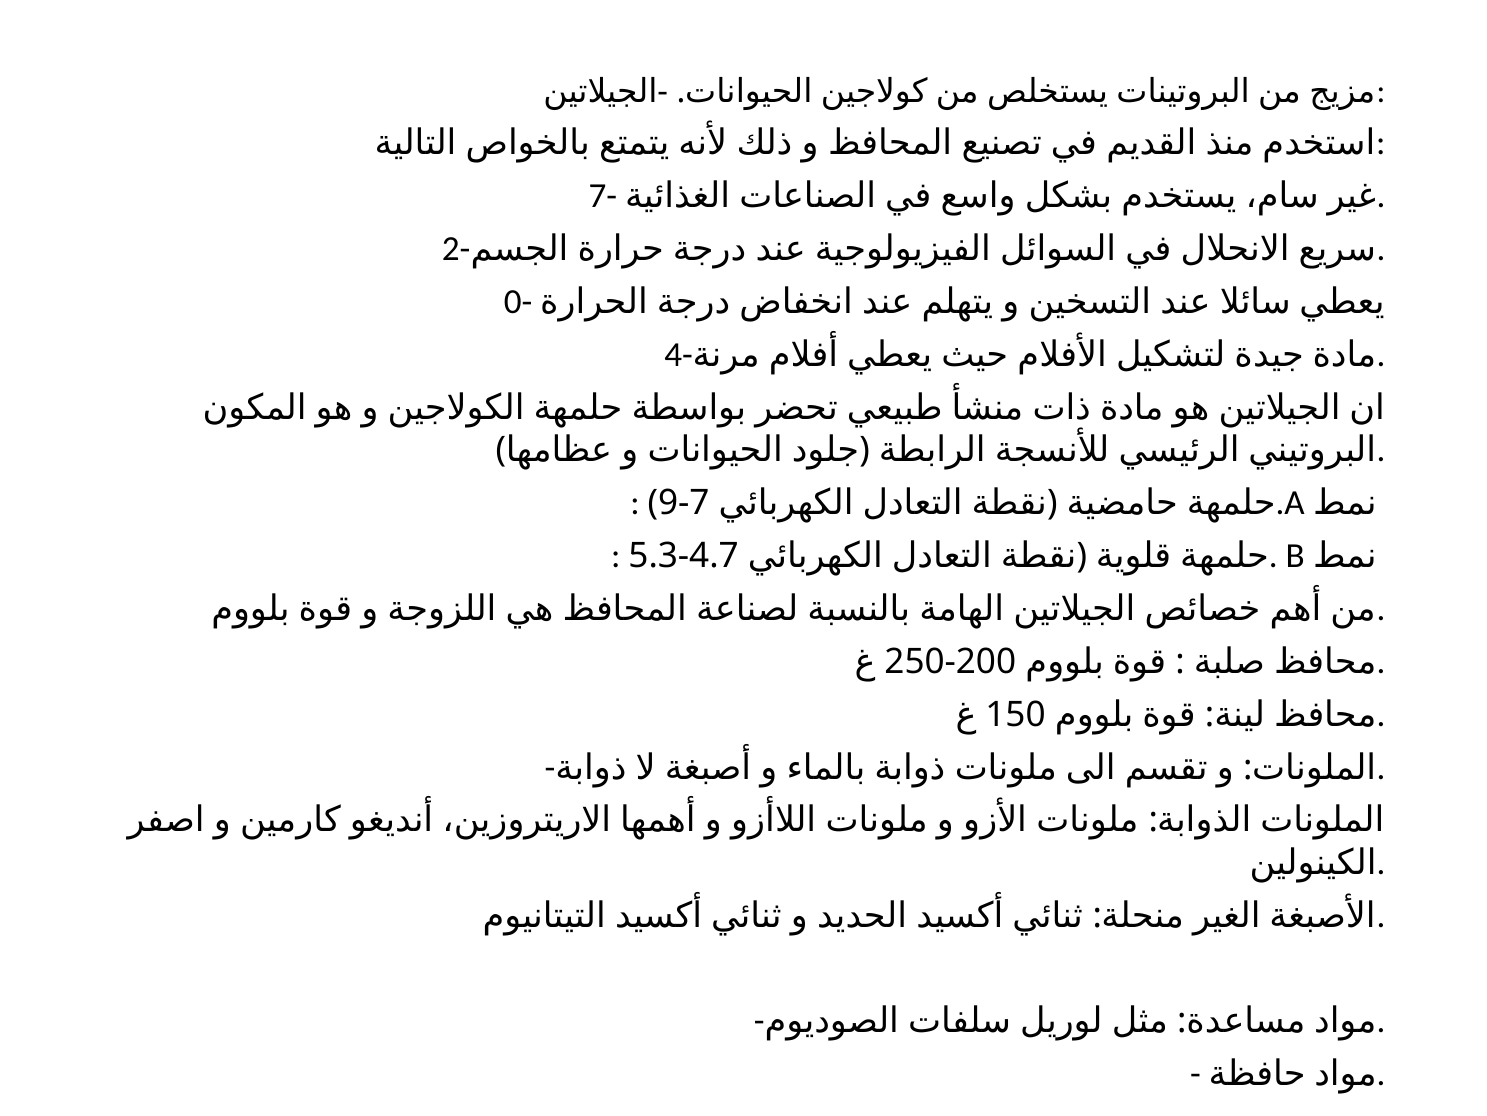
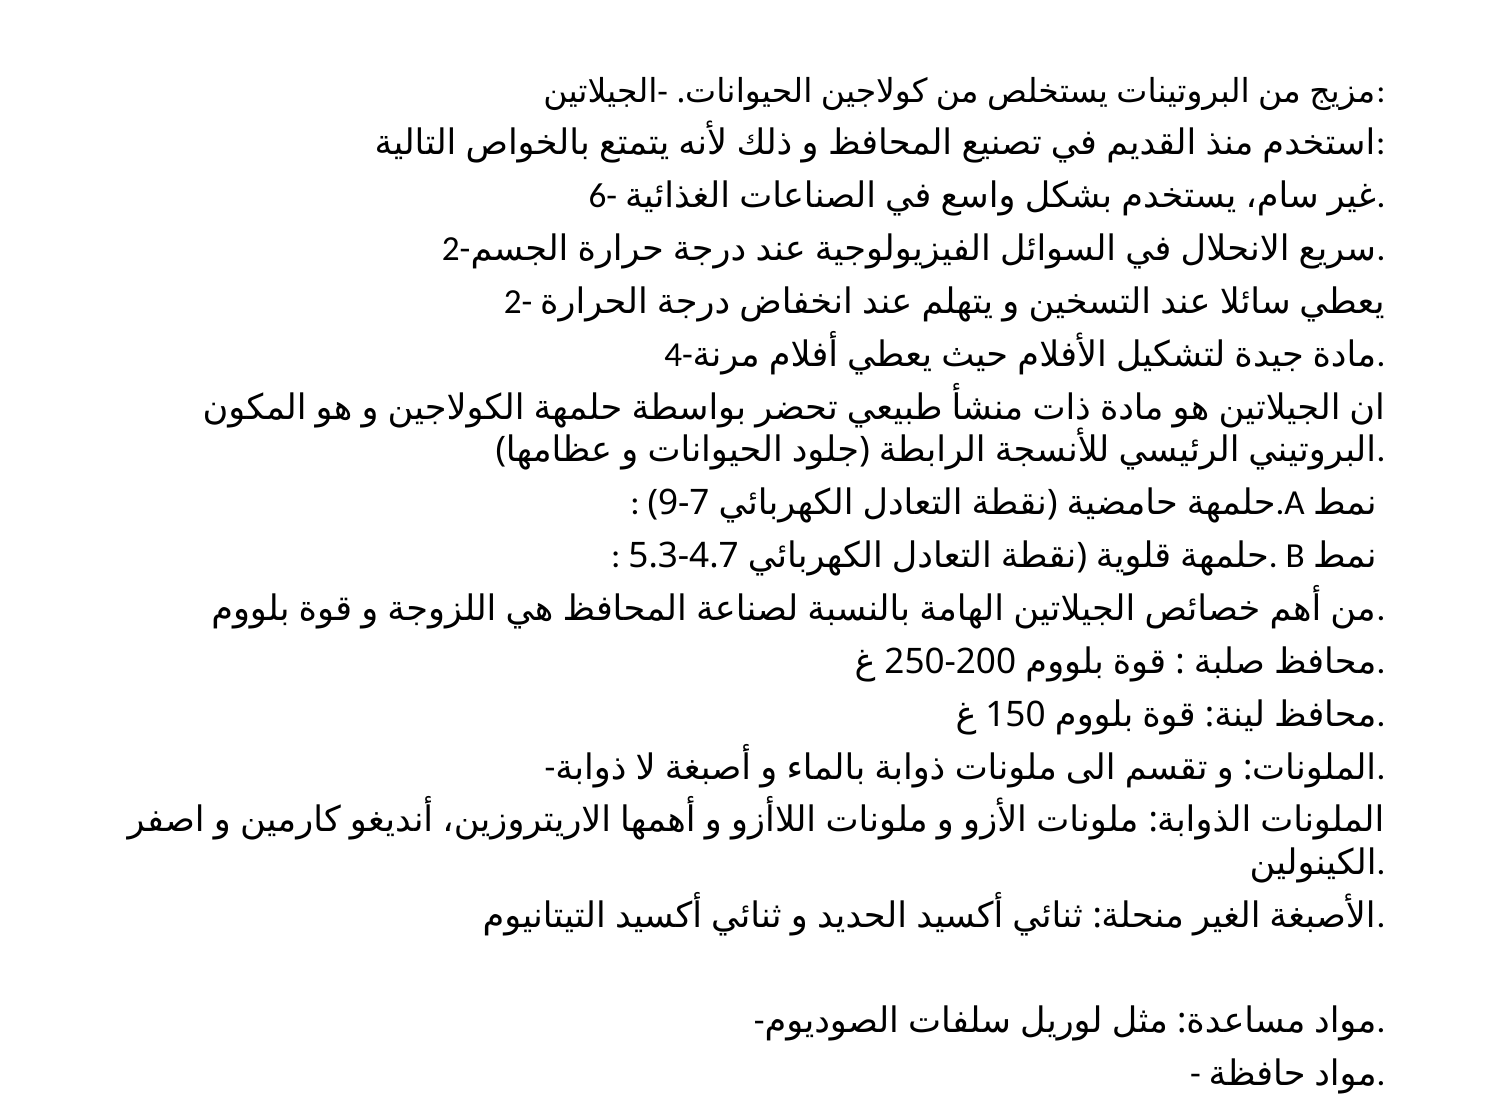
7-: 7- -> 6-
0- at (518, 302): 0- -> 2-
